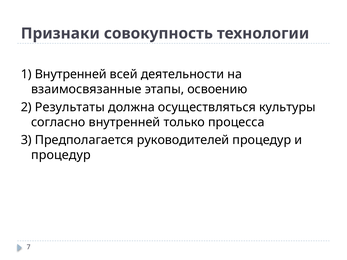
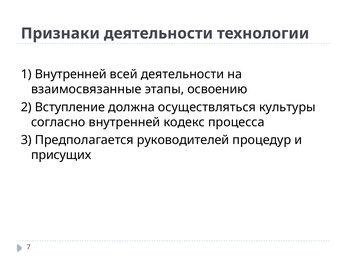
Признаки совокупность: совокупность -> деятельности
Результаты: Результаты -> Вступление
только: только -> кодекс
процедур at (61, 155): процедур -> присущих
